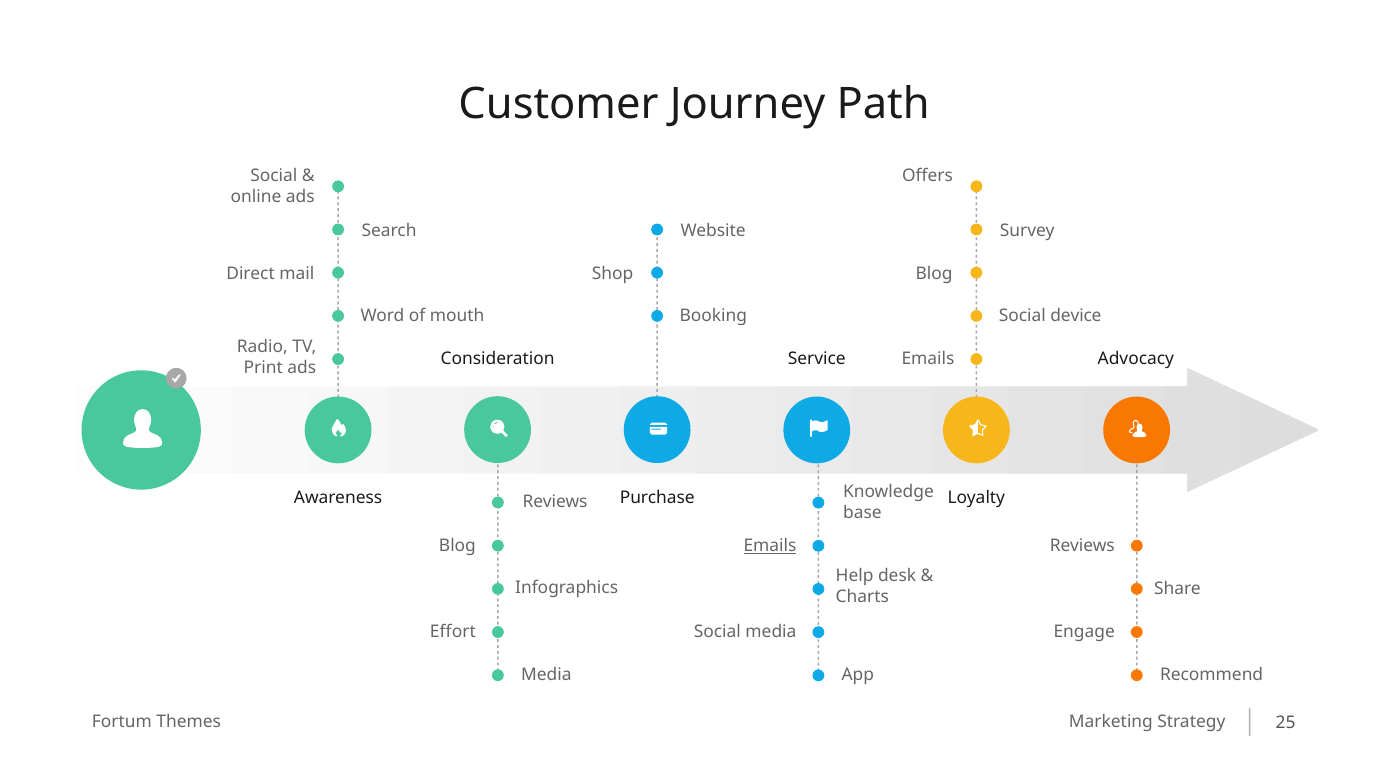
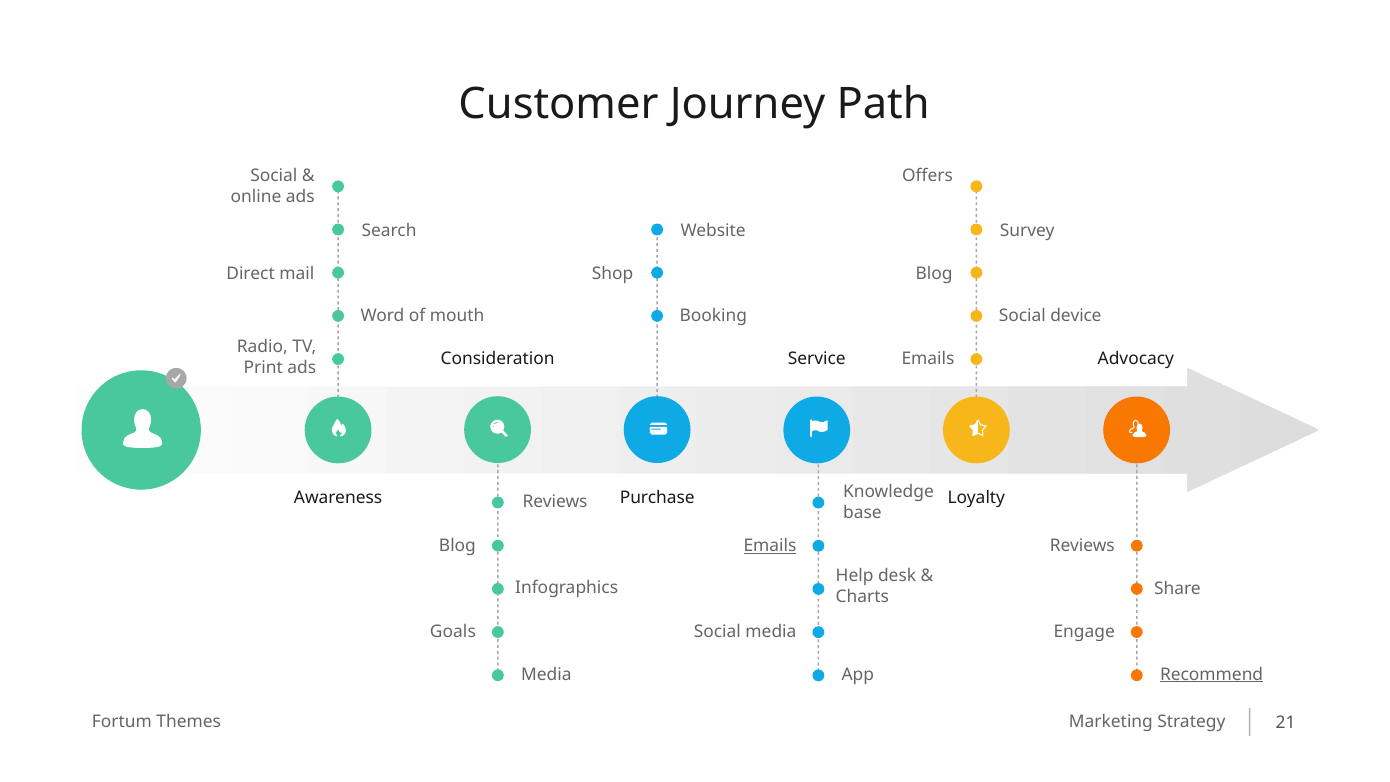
Effort: Effort -> Goals
Recommend underline: none -> present
25: 25 -> 21
